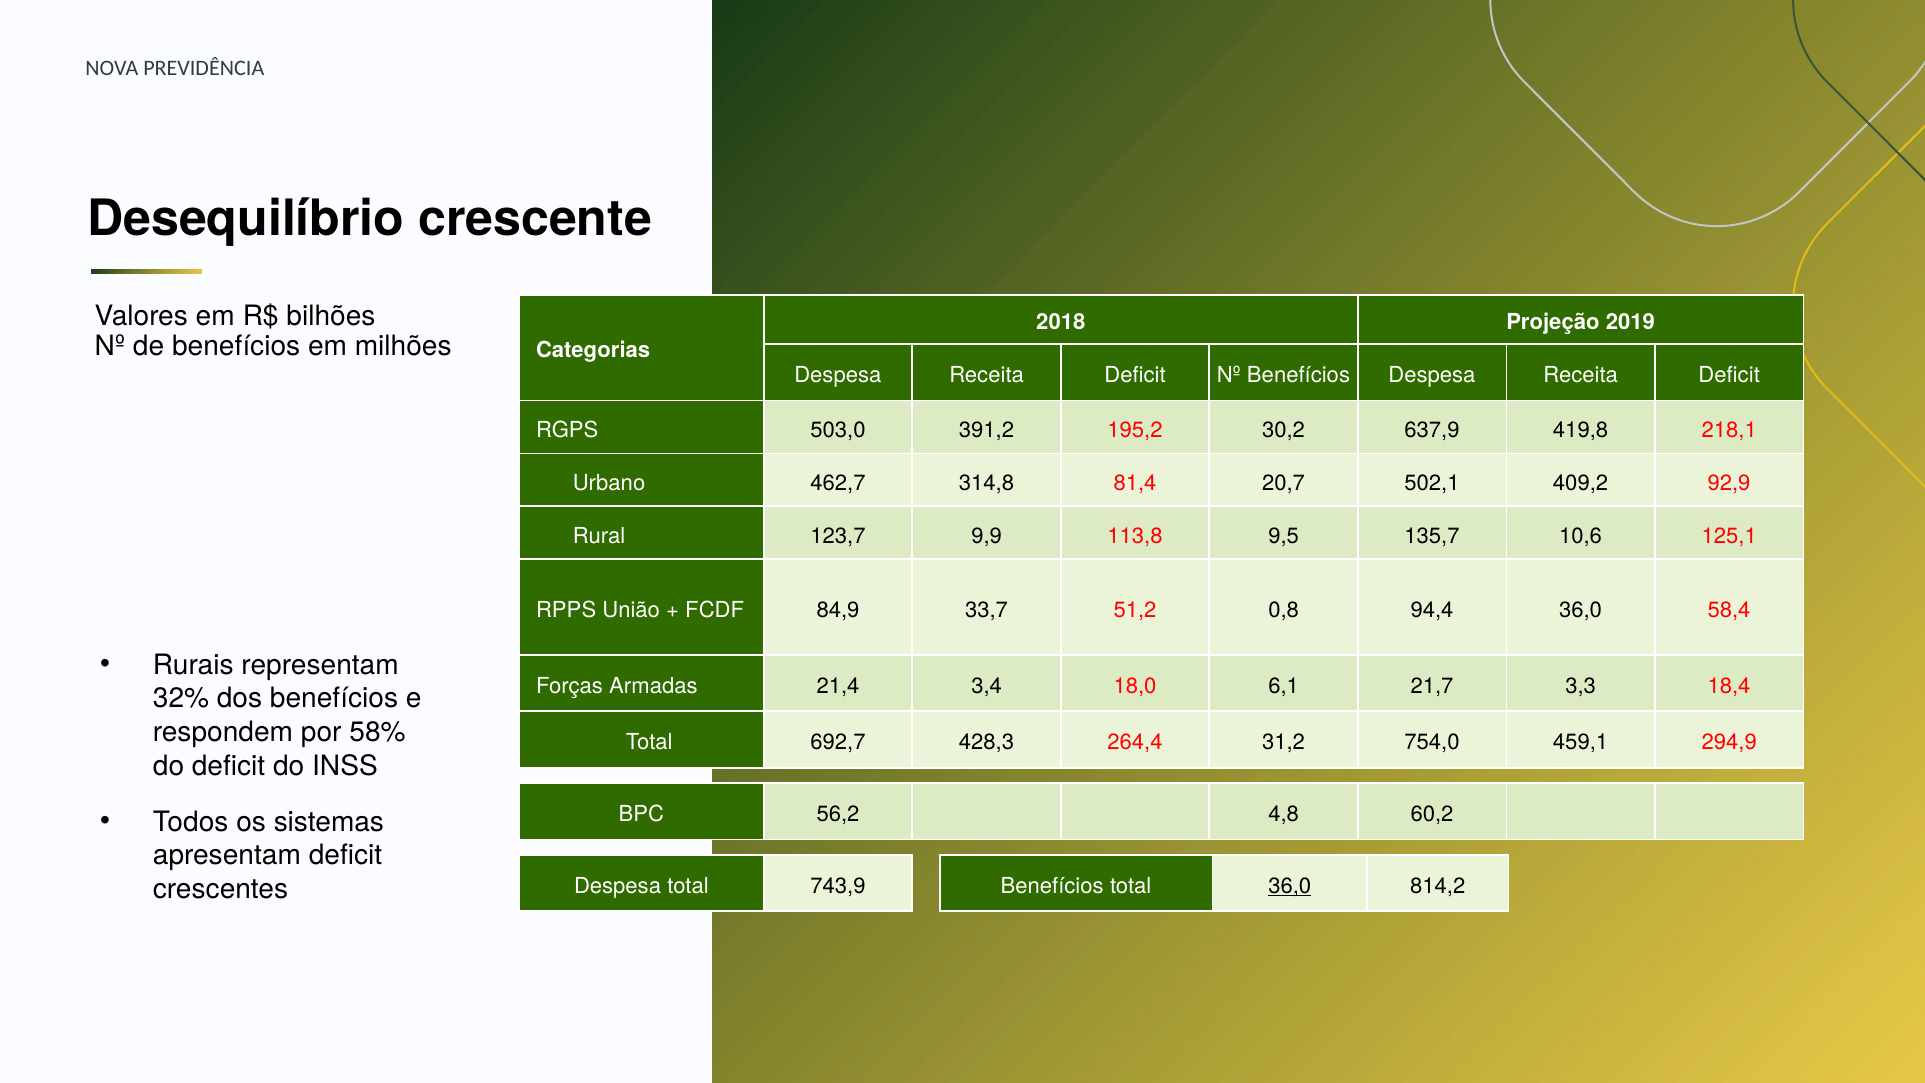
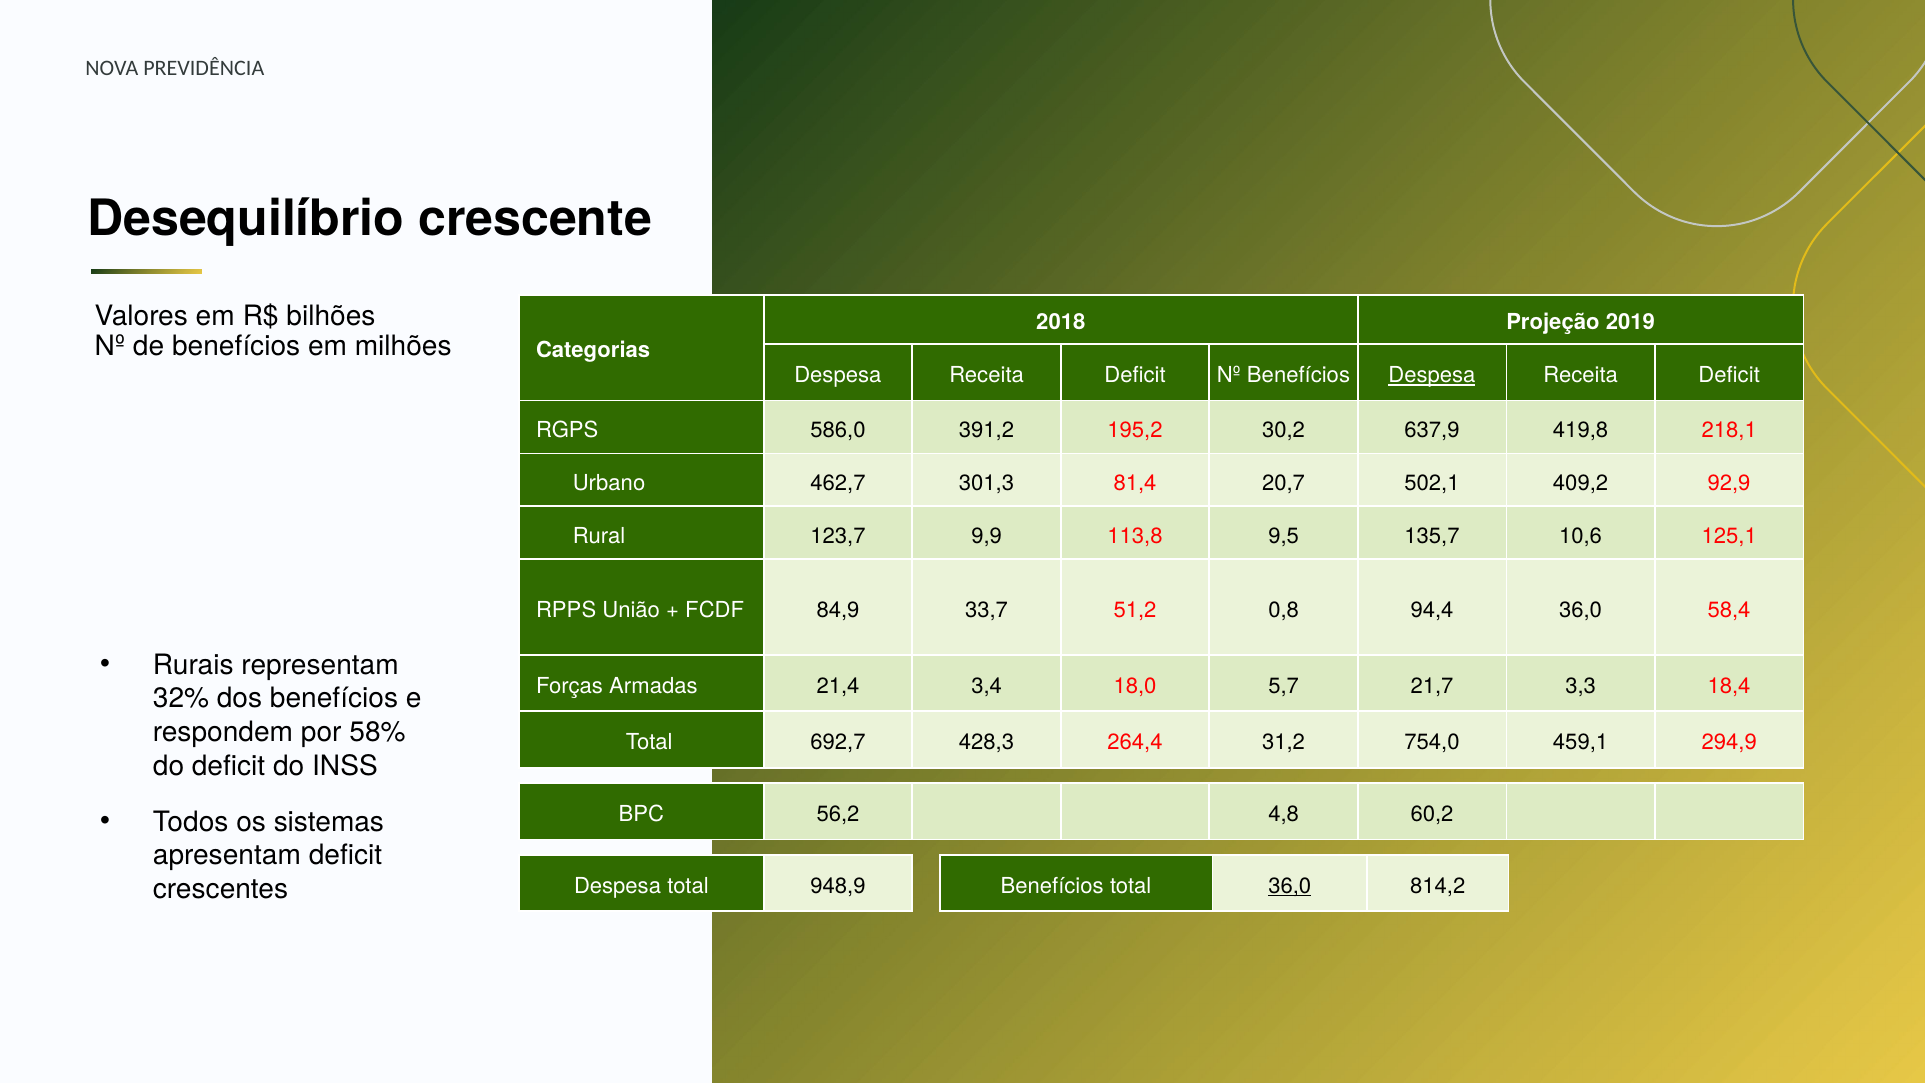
Despesa at (1432, 375) underline: none -> present
503,0: 503,0 -> 586,0
314,8: 314,8 -> 301,3
6,1: 6,1 -> 5,7
743,9: 743,9 -> 948,9
